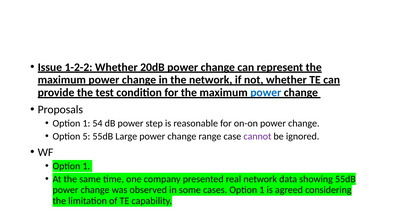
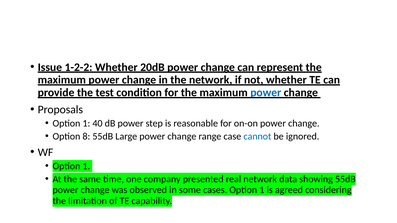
54: 54 -> 40
5: 5 -> 8
cannot colour: purple -> blue
